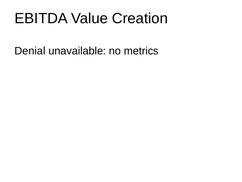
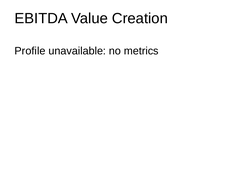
Denial: Denial -> Profile
